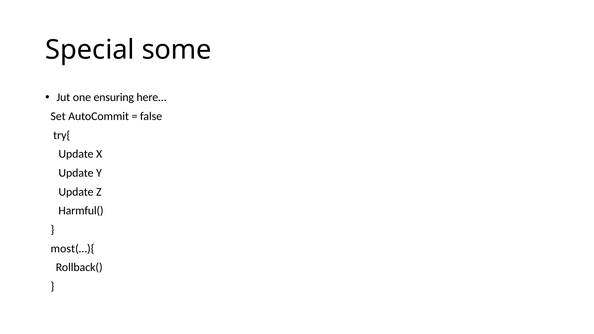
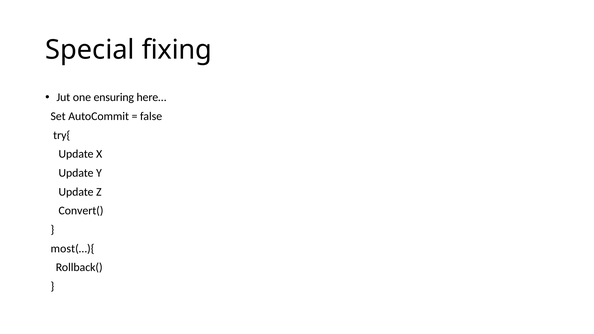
some: some -> fixing
Harmful(: Harmful( -> Convert(
